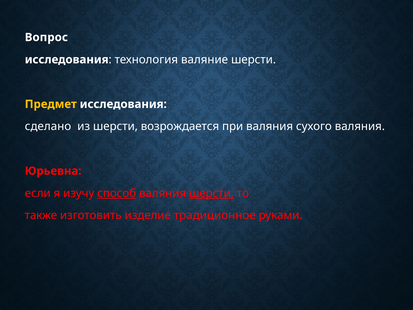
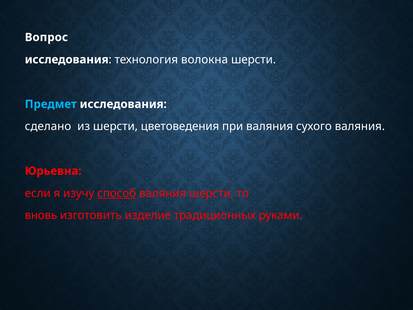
валяние: валяние -> волокна
Предмет colour: yellow -> light blue
возрождается: возрождается -> цветоведения
шерсти at (211, 193) underline: present -> none
также: также -> вновь
традиционное: традиционное -> традиционных
